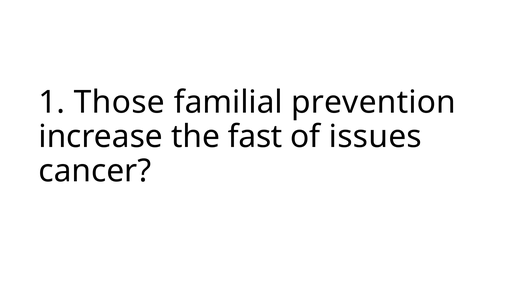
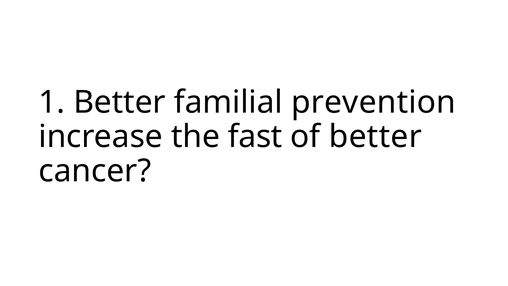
1 Those: Those -> Better
of issues: issues -> better
